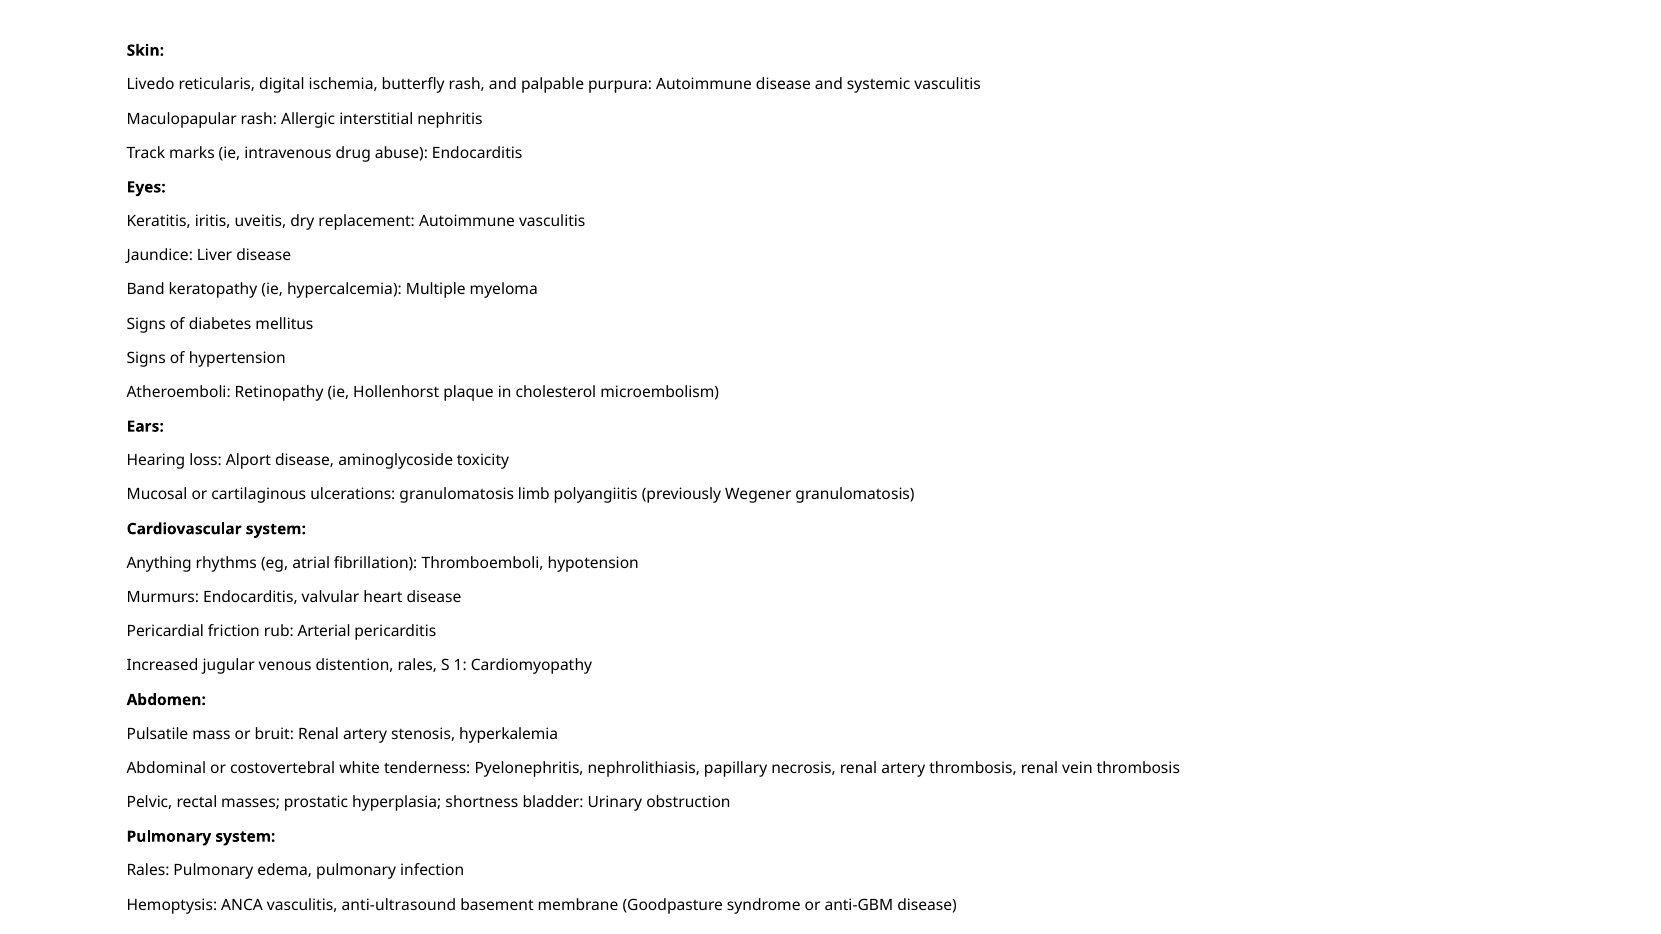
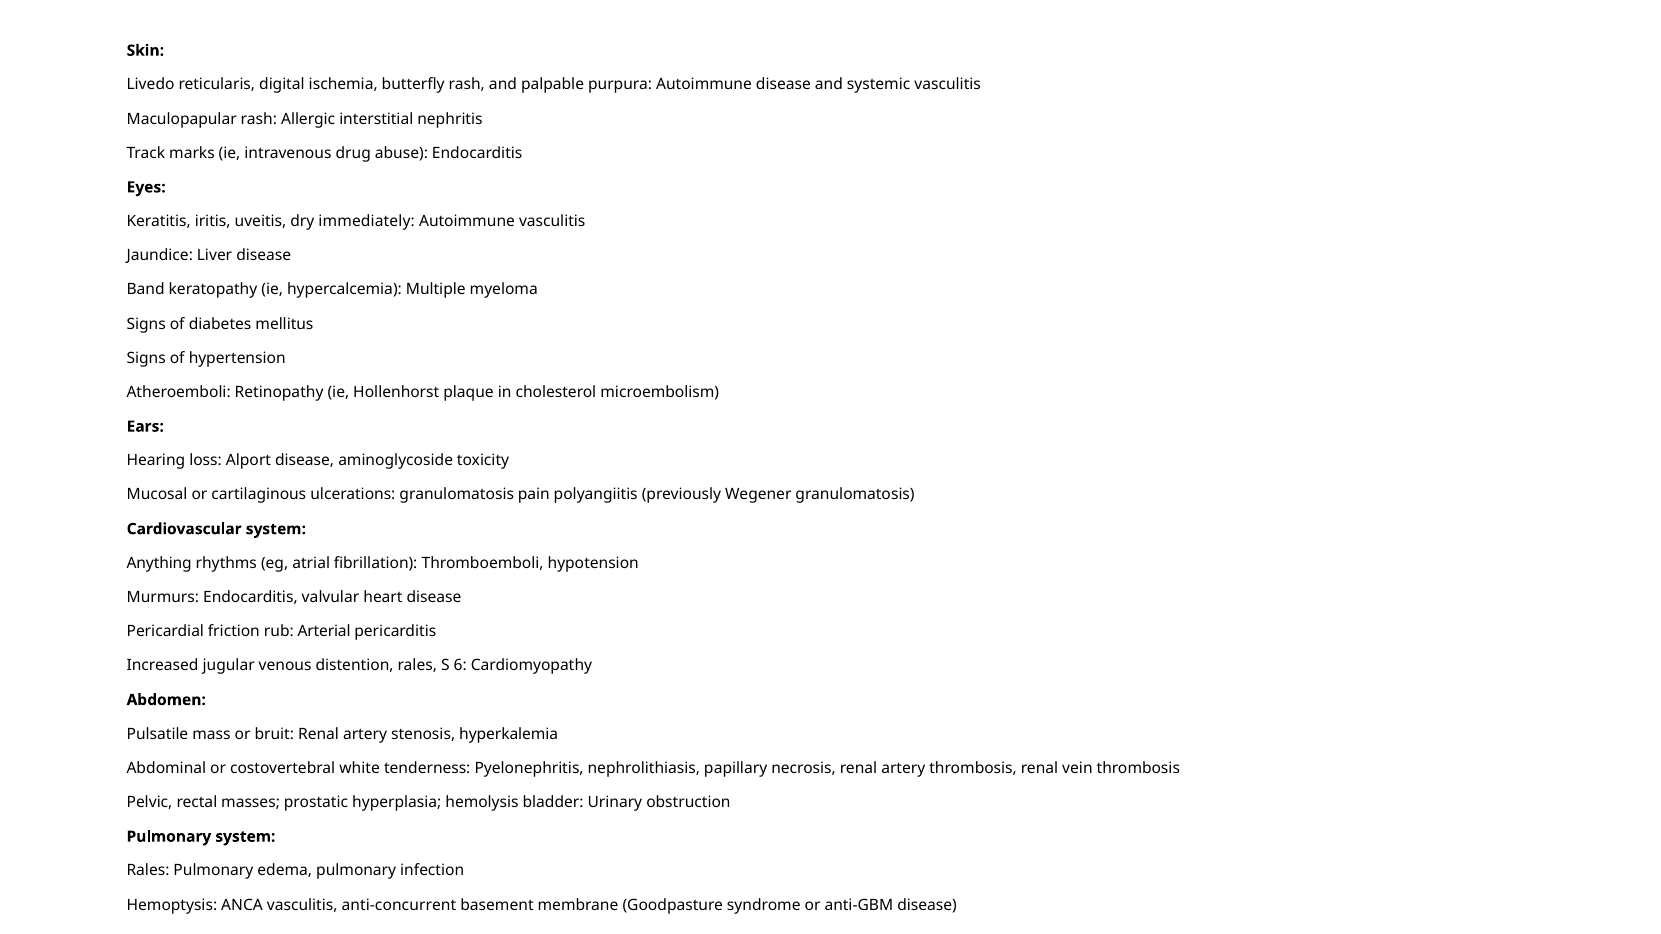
replacement: replacement -> immediately
limb: limb -> pain
1: 1 -> 6
shortness: shortness -> hemolysis
anti-ultrasound: anti-ultrasound -> anti-concurrent
